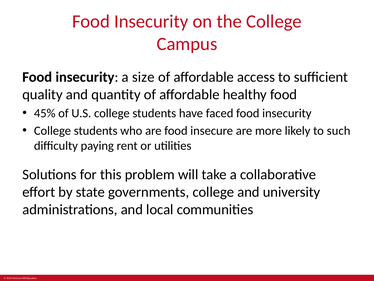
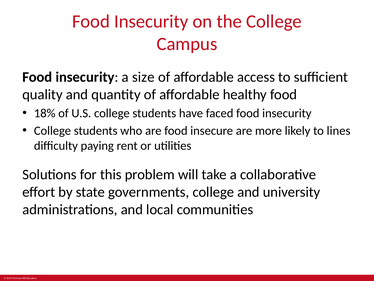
45%: 45% -> 18%
such: such -> lines
